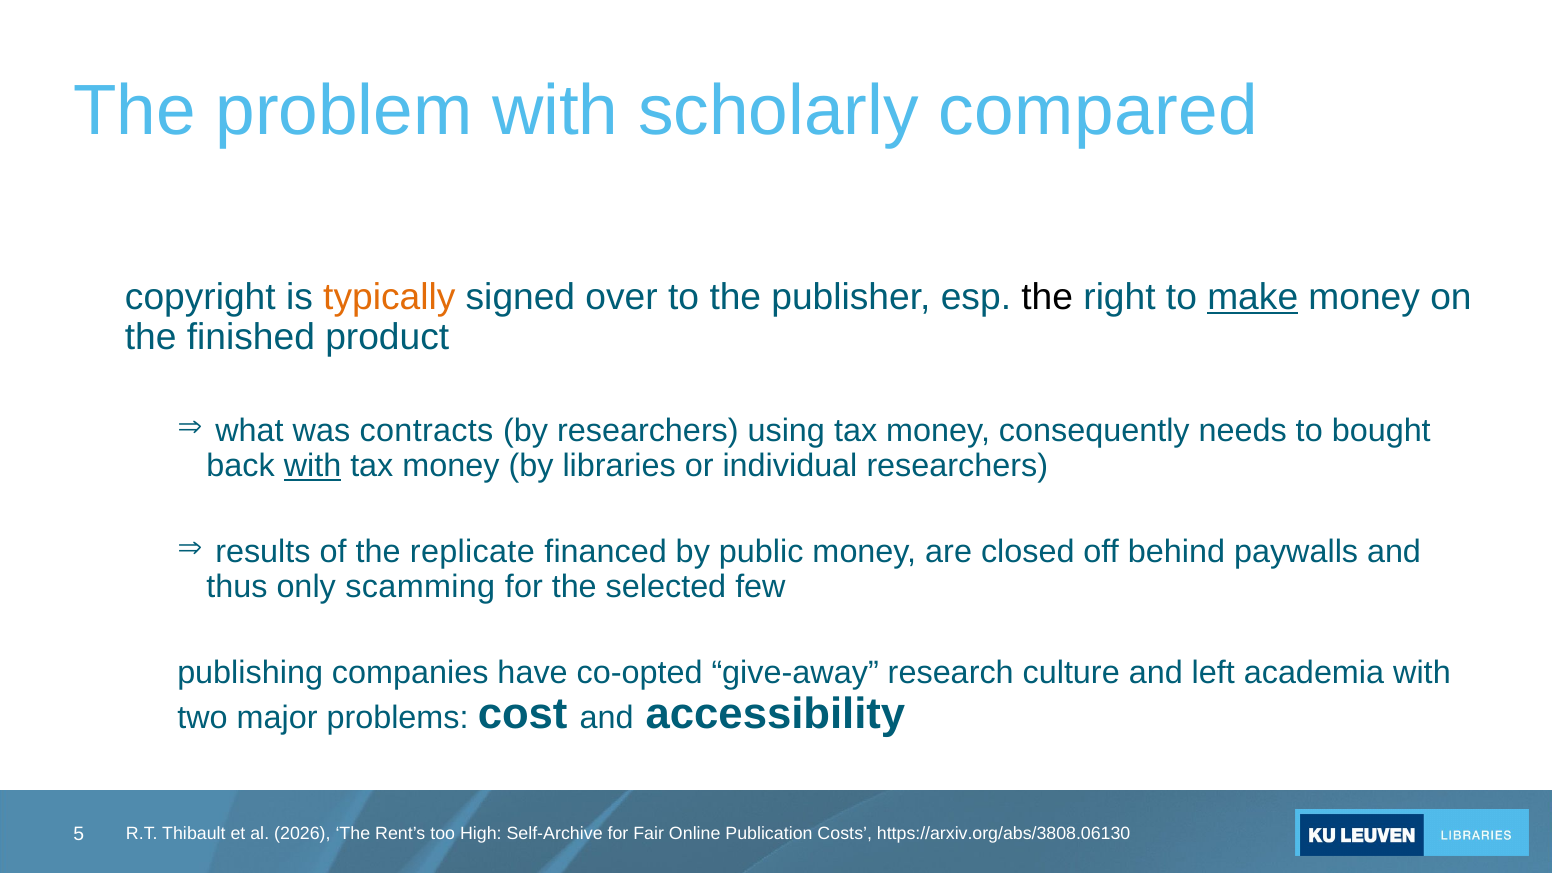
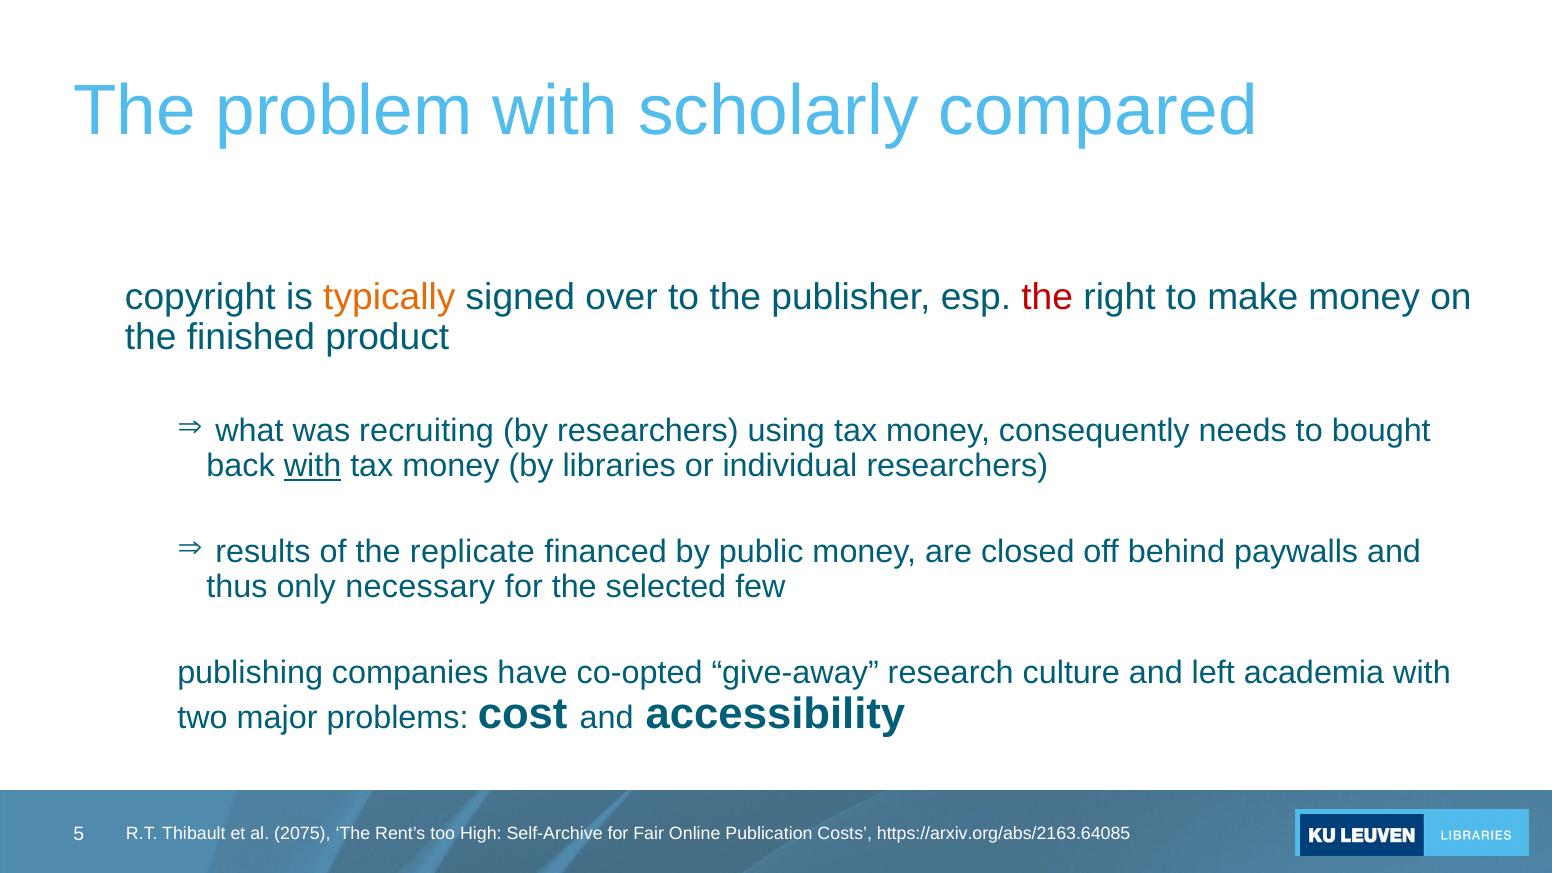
the at (1047, 297) colour: black -> red
make underline: present -> none
contracts: contracts -> recruiting
scamming: scamming -> necessary
2026: 2026 -> 2075
https://arxiv.org/abs/3808.06130: https://arxiv.org/abs/3808.06130 -> https://arxiv.org/abs/2163.64085
